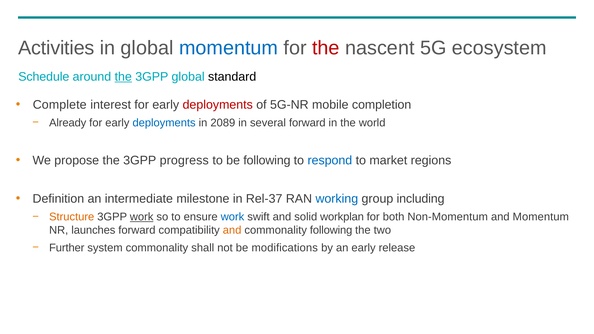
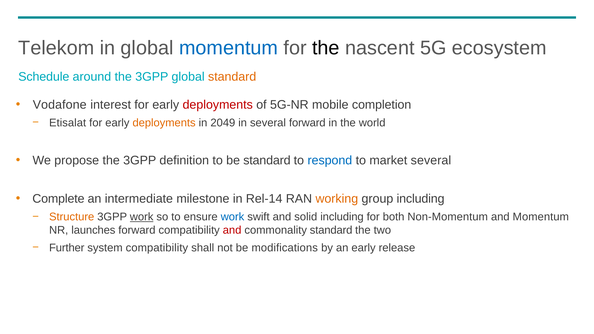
Activities: Activities -> Telekom
the at (326, 48) colour: red -> black
the at (123, 77) underline: present -> none
standard at (232, 77) colour: black -> orange
Complete: Complete -> Vodafone
Already: Already -> Etisalat
deployments at (164, 123) colour: blue -> orange
2089: 2089 -> 2049
progress: progress -> definition
be following: following -> standard
market regions: regions -> several
Definition: Definition -> Complete
Rel-37: Rel-37 -> Rel-14
working colour: blue -> orange
solid workplan: workplan -> including
and at (232, 230) colour: orange -> red
commonality following: following -> standard
system commonality: commonality -> compatibility
